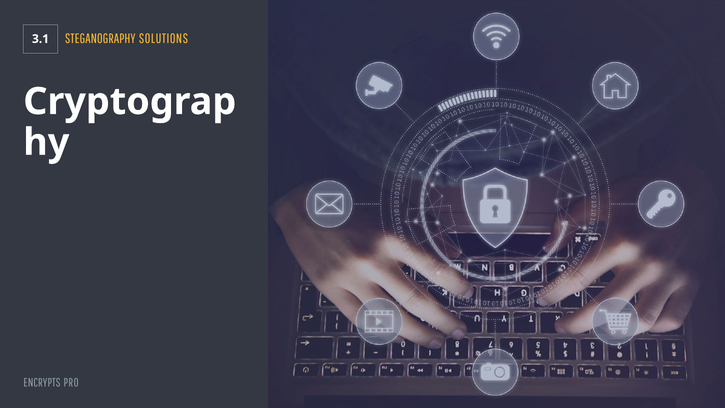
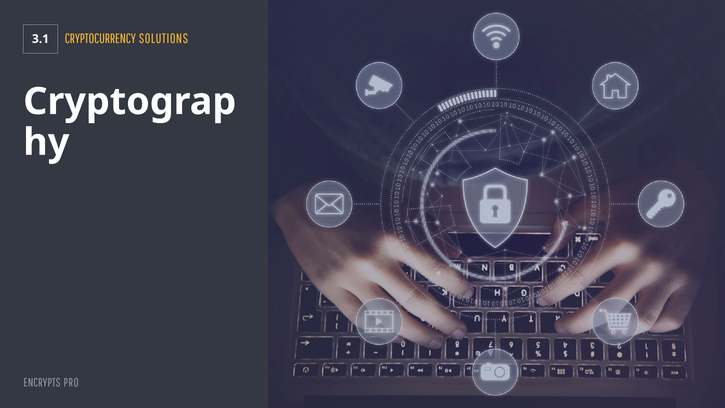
STEGANOGRAPHY: STEGANOGRAPHY -> CRYPTOCURRENCY
